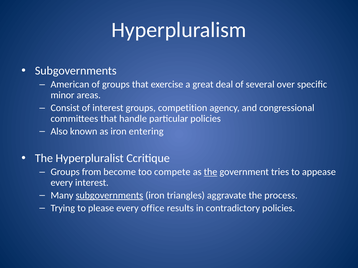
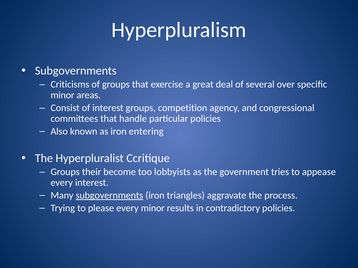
American: American -> Criticisms
from: from -> their
compete: compete -> lobbyists
the at (211, 172) underline: present -> none
every office: office -> minor
